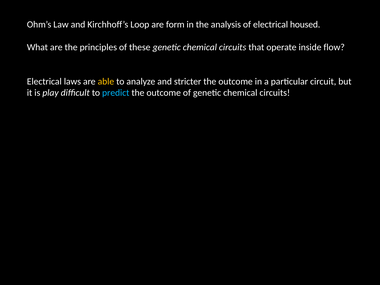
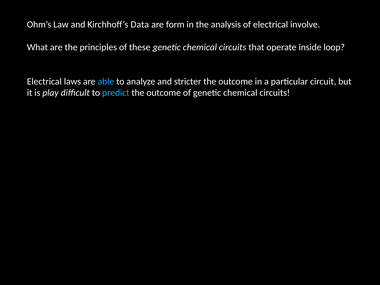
Loop: Loop -> Data
housed: housed -> involve
flow: flow -> loop
able colour: yellow -> light blue
